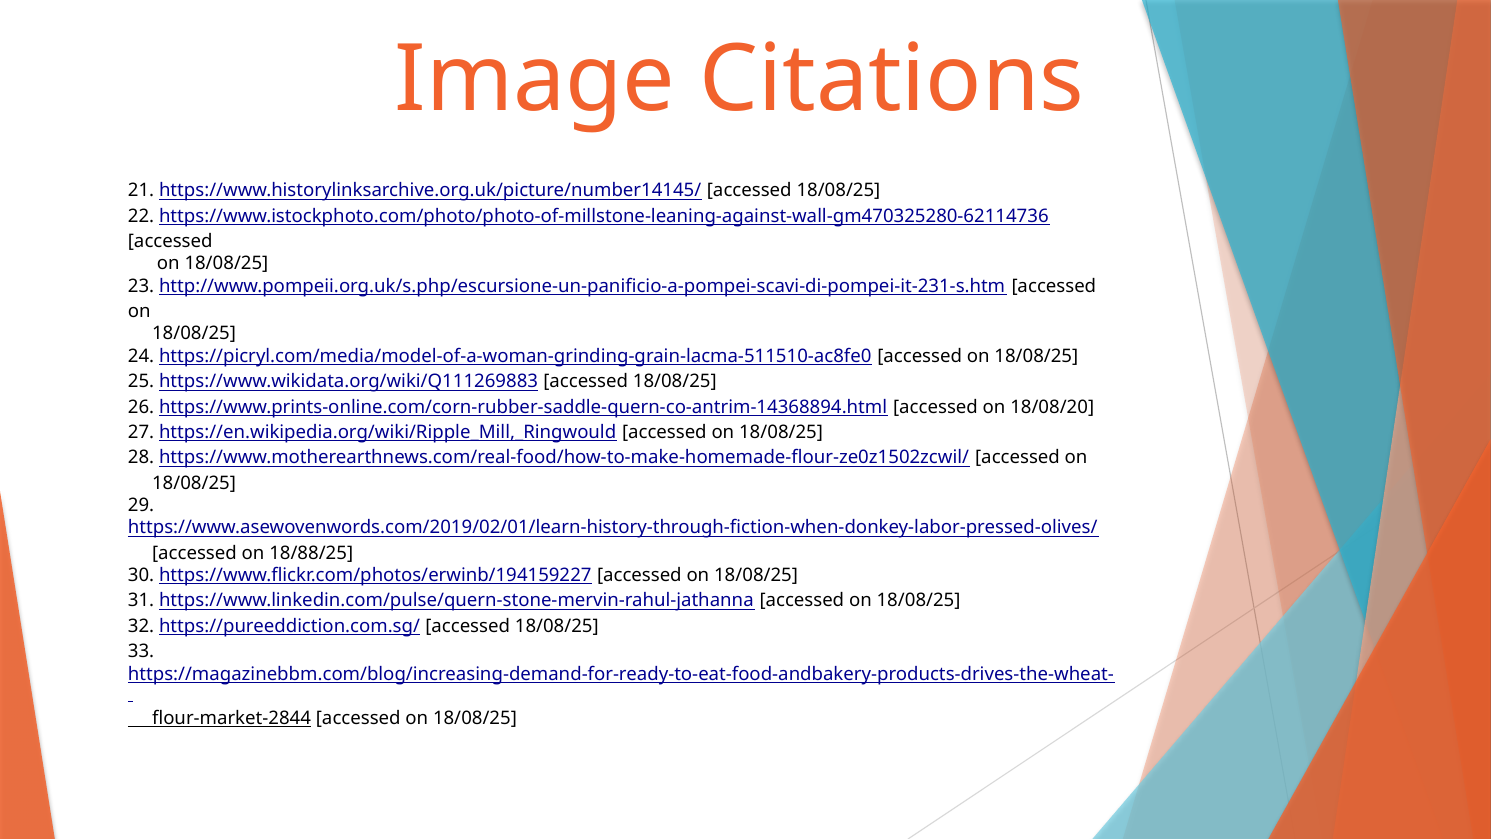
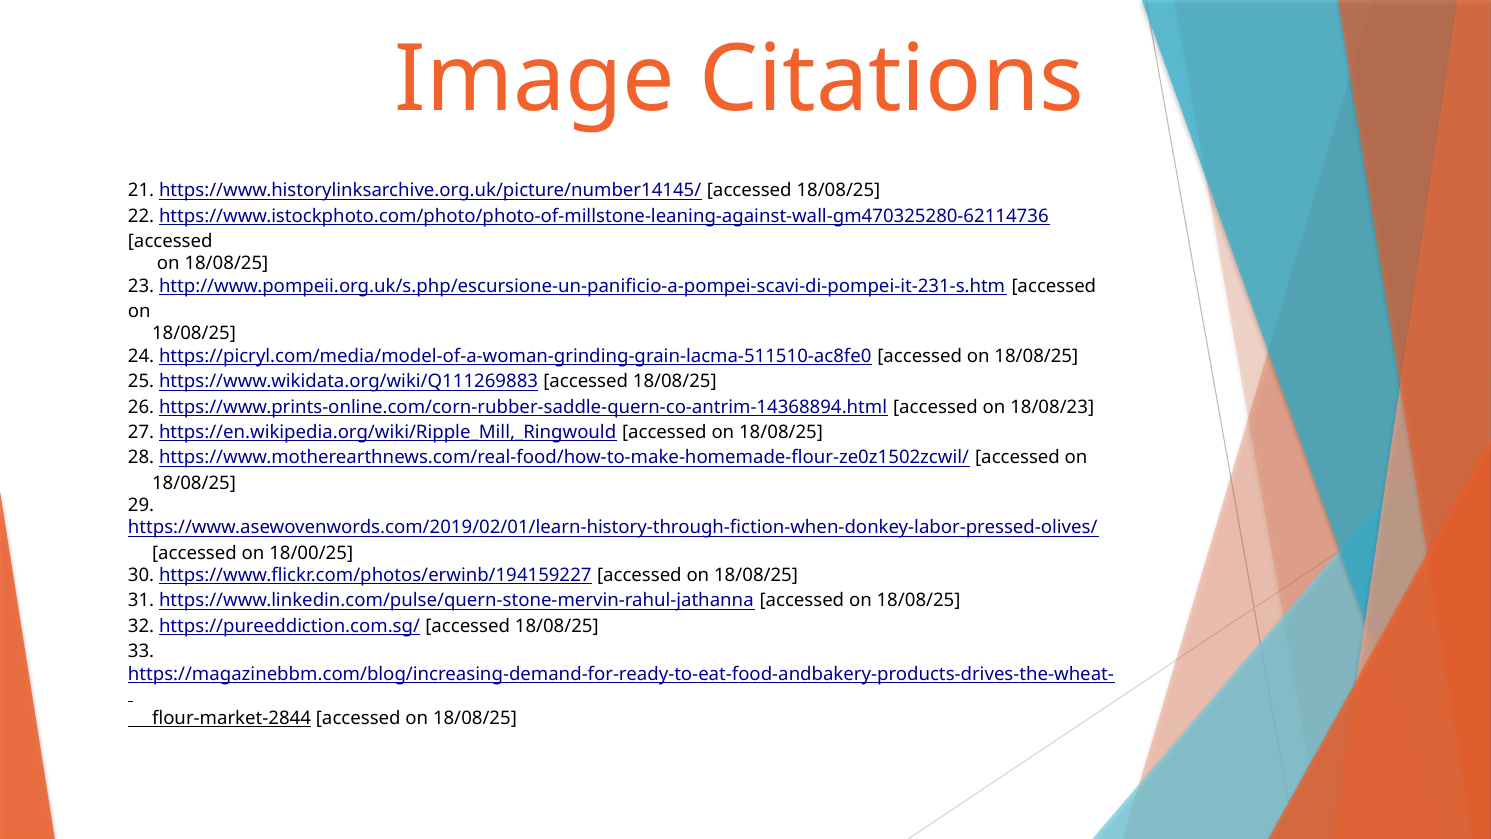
18/08/20: 18/08/20 -> 18/08/23
18/88/25: 18/88/25 -> 18/00/25
